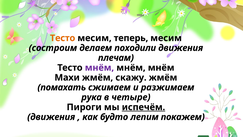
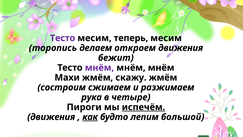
Тесто at (63, 38) colour: orange -> purple
состроим: состроим -> торопись
походили: походили -> откроем
плечам: плечам -> бежит
помахать: помахать -> состроим
как underline: none -> present
покажем: покажем -> большой
